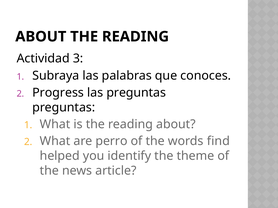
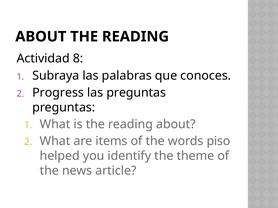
3: 3 -> 8
perro: perro -> items
find: find -> piso
